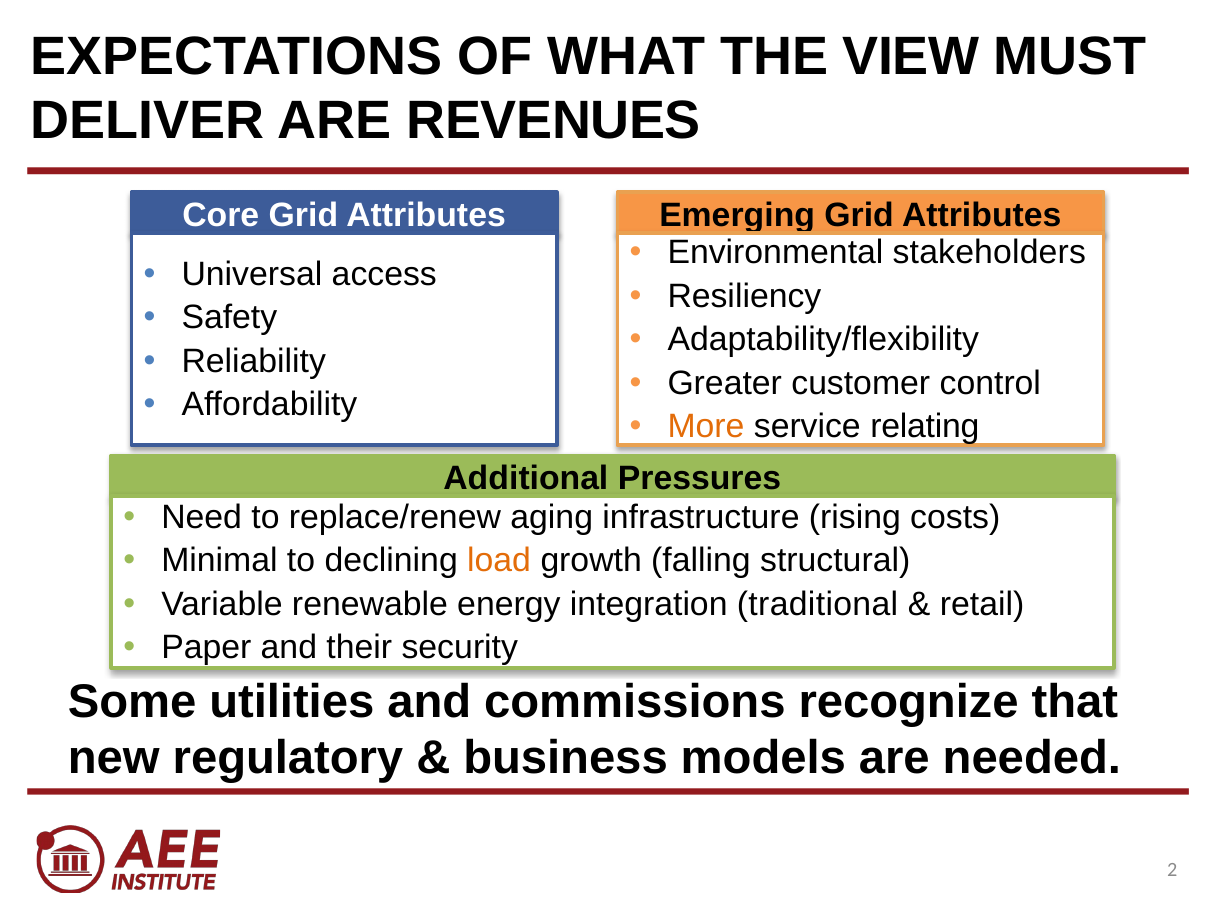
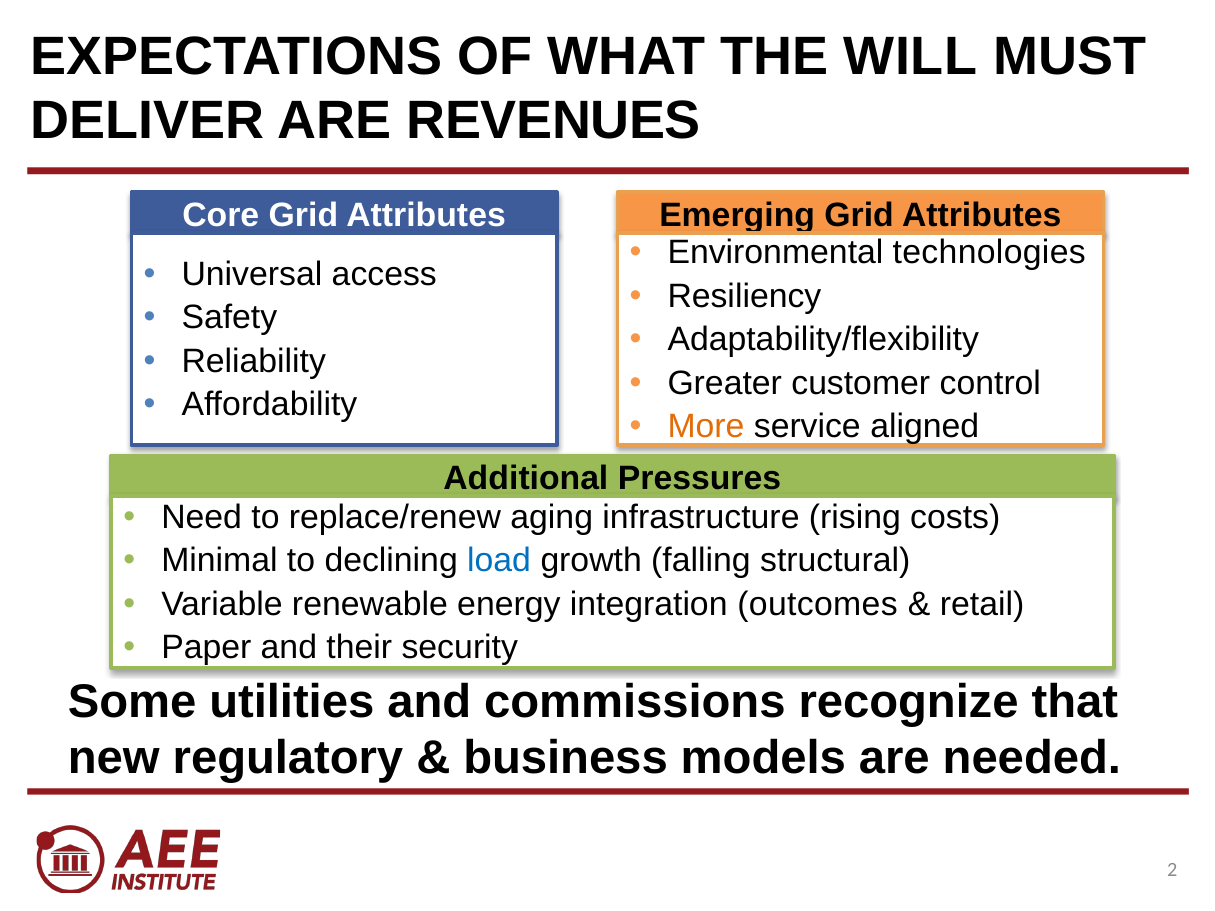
VIEW: VIEW -> WILL
stakeholders: stakeholders -> technologies
relating: relating -> aligned
load colour: orange -> blue
traditional: traditional -> outcomes
